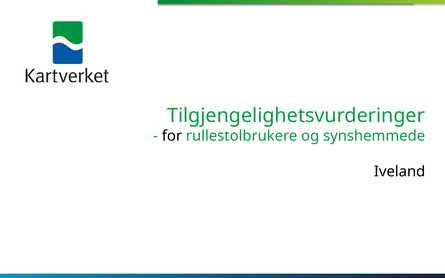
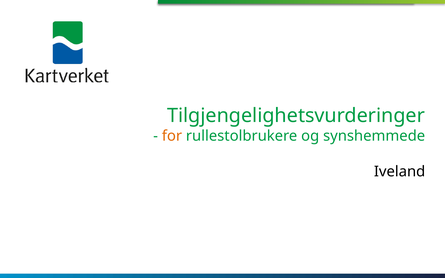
for colour: black -> orange
